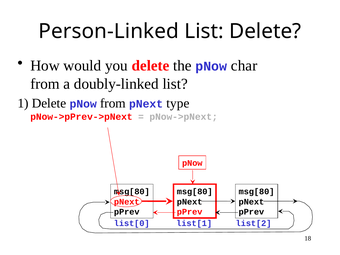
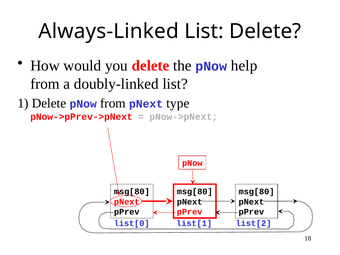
Person-Linked: Person-Linked -> Always-Linked
pNow char: char -> help
